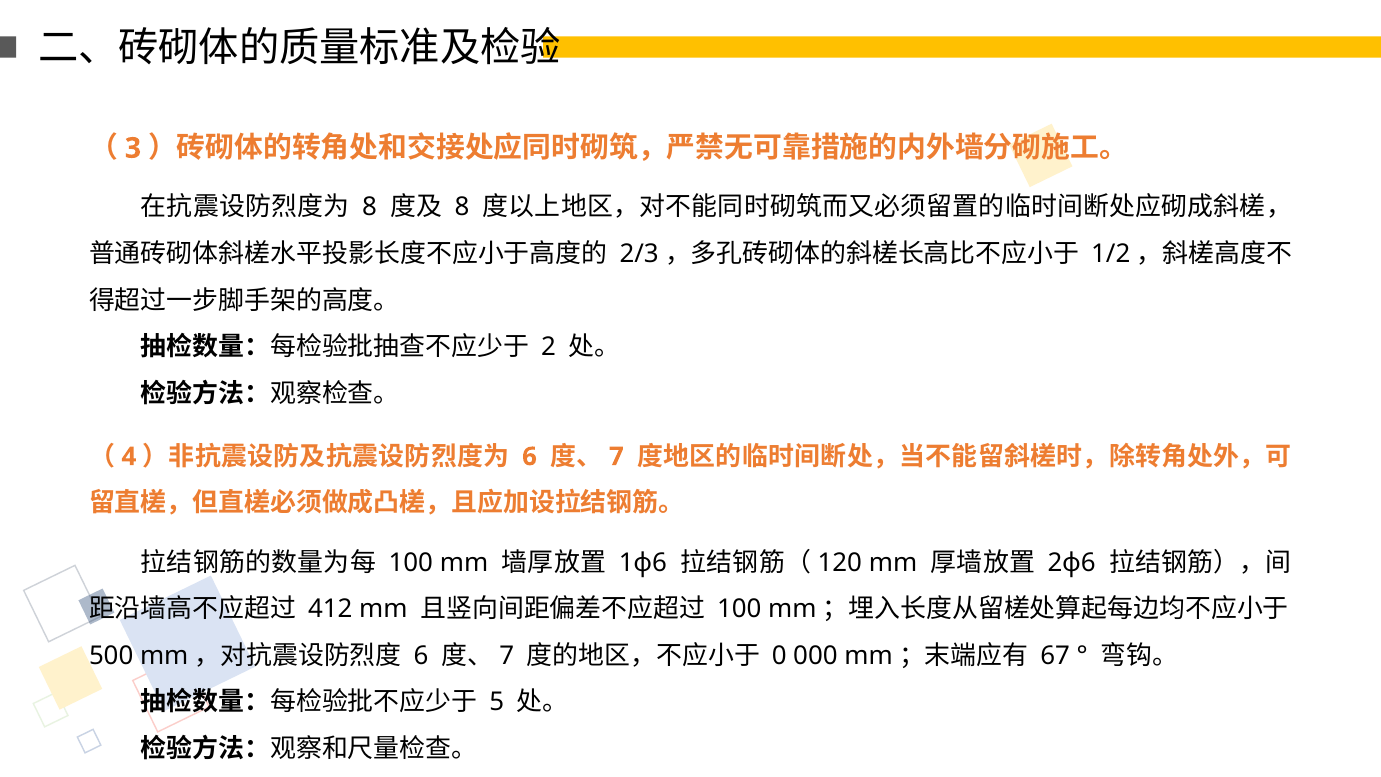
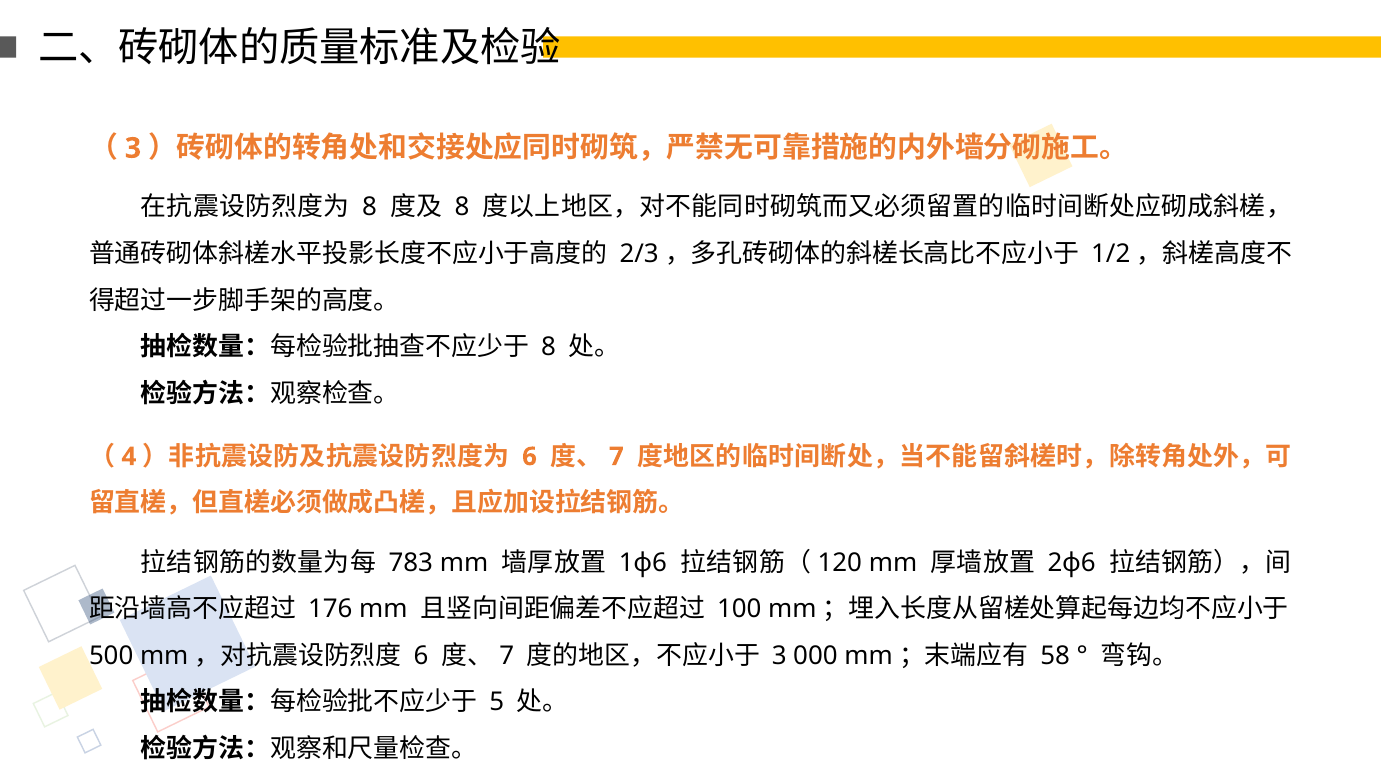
2 at (549, 347): 2 -> 8
100 at (411, 562): 100 -> 783
412: 412 -> 176
0 at (779, 656): 0 -> 3
67: 67 -> 58
